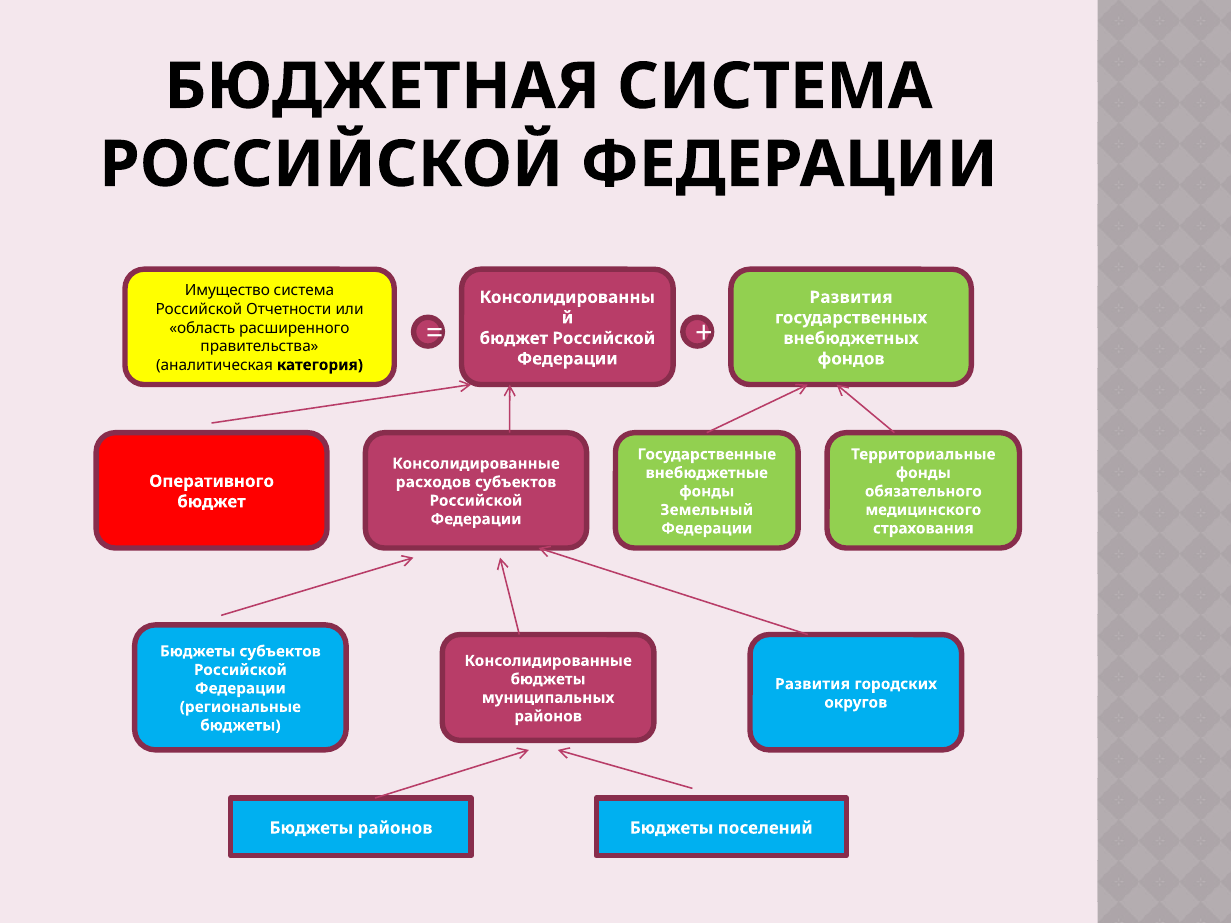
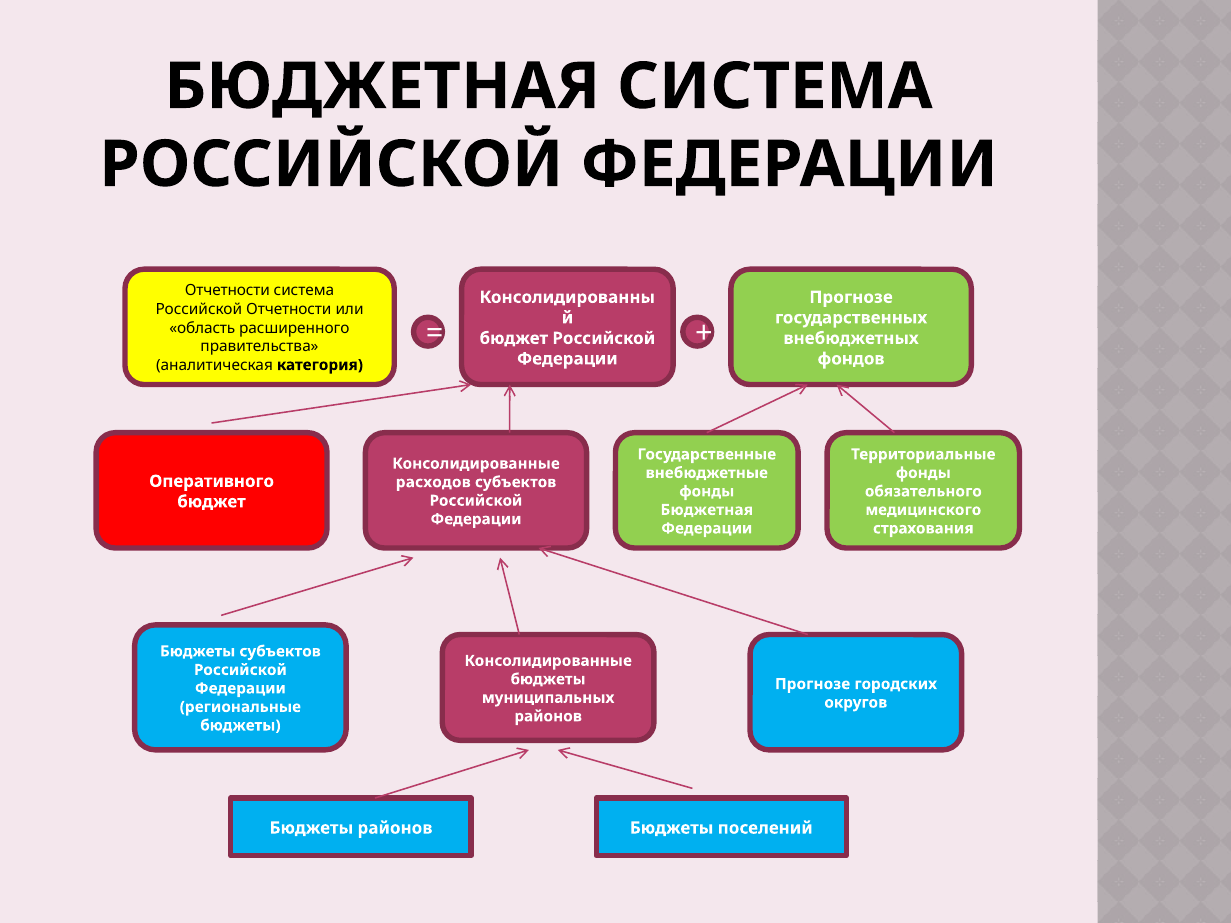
Имущество at (227, 291): Имущество -> Отчетности
Развития at (851, 297): Развития -> Прогнозе
Земельный at (707, 510): Земельный -> Бюджетная
Развития at (813, 684): Развития -> Прогнозе
